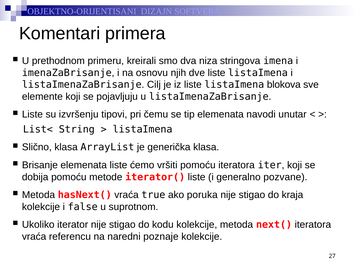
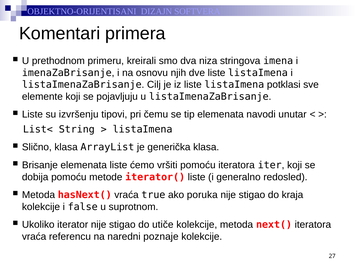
blokova: blokova -> potklasi
pozvane: pozvane -> redosled
kodu: kodu -> utiče
